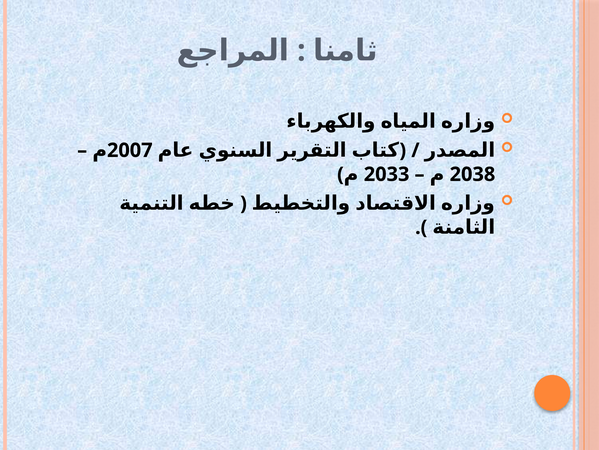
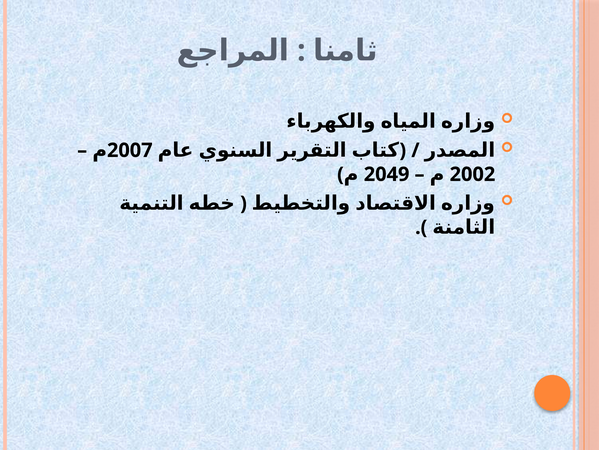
2033: 2033 -> 2049
2038: 2038 -> 2002
